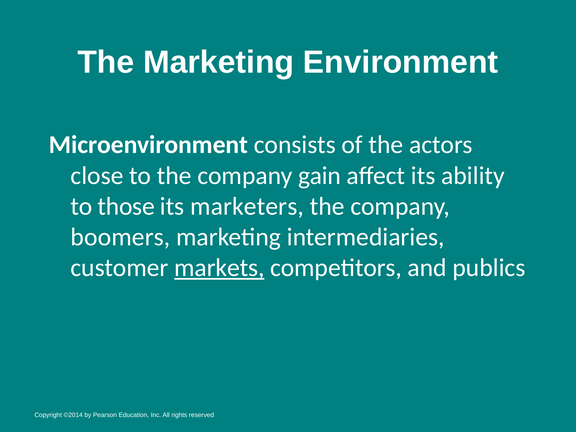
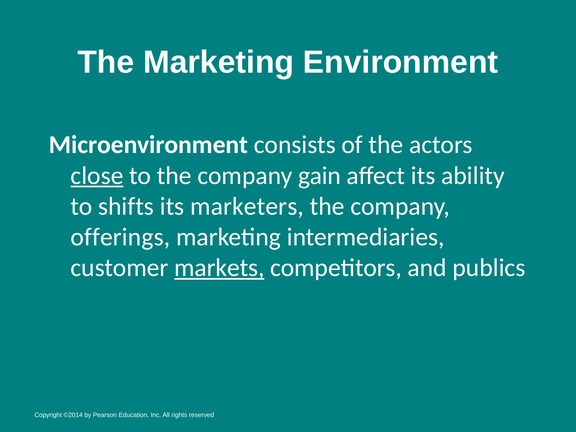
close underline: none -> present
those: those -> shifts
boomers: boomers -> offerings
